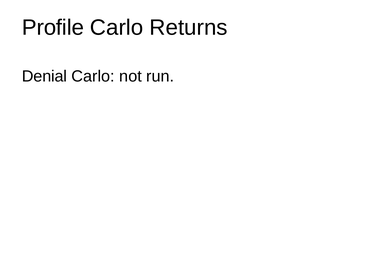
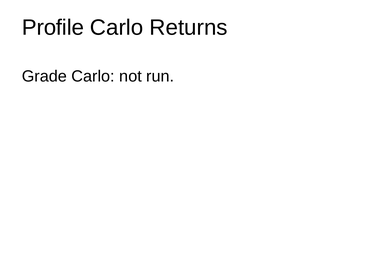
Denial: Denial -> Grade
